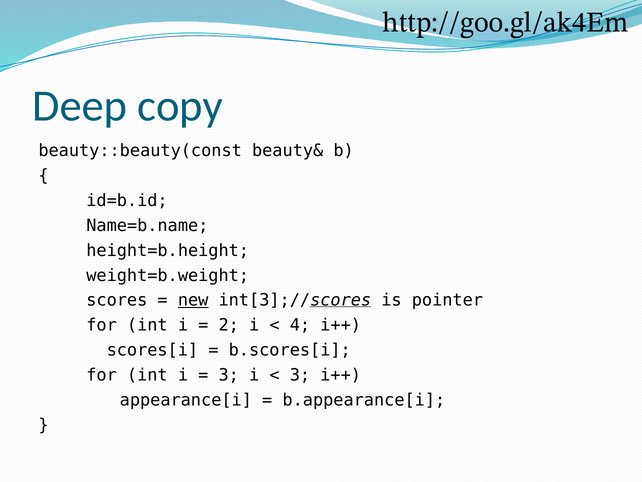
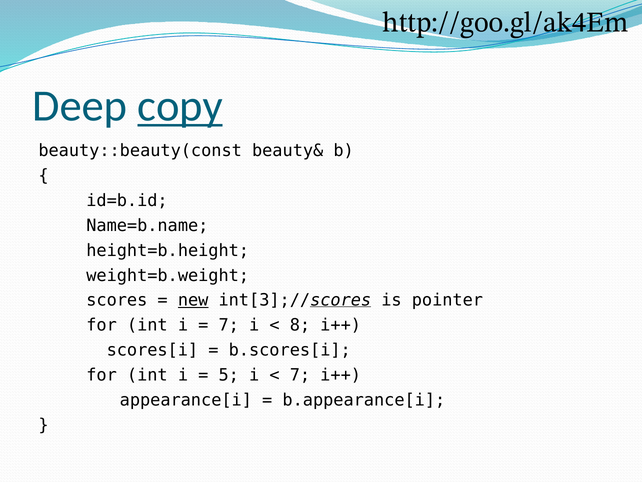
copy underline: none -> present
2 at (229, 325): 2 -> 7
4: 4 -> 8
3 at (229, 375): 3 -> 5
3 at (300, 375): 3 -> 7
